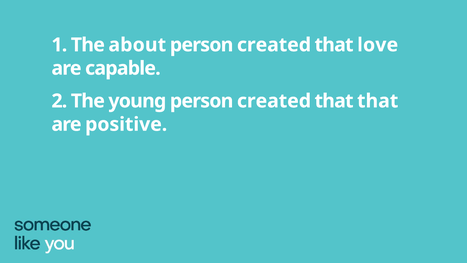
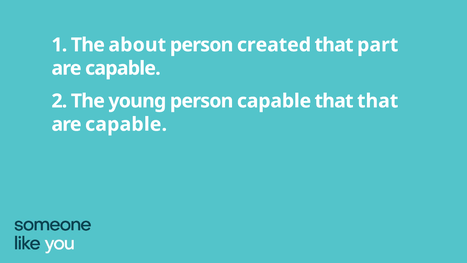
love: love -> part
young person created: created -> capable
positive at (126, 124): positive -> capable
